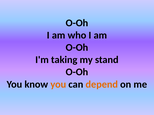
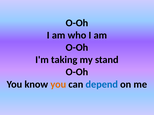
depend colour: orange -> blue
